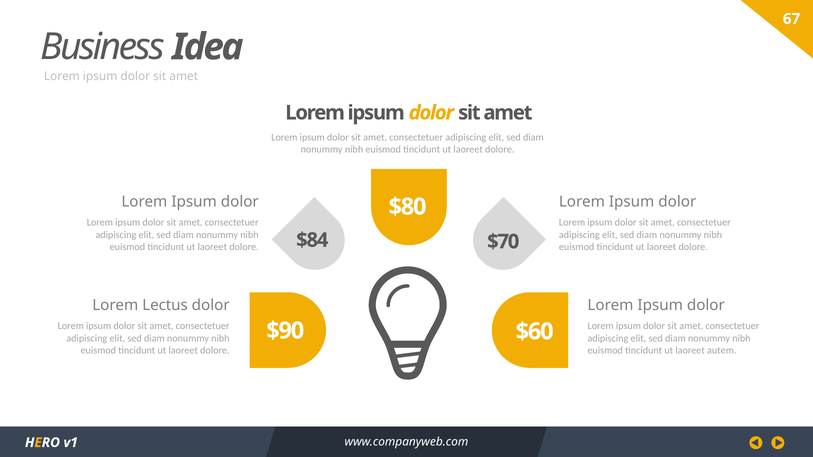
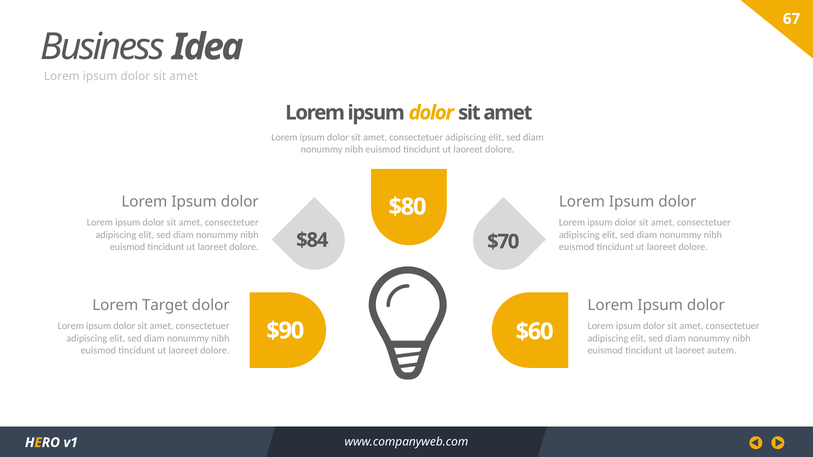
Lectus: Lectus -> Target
